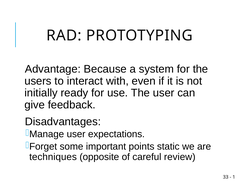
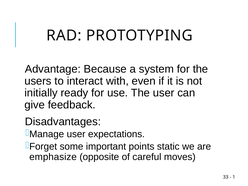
techniques: techniques -> emphasize
review: review -> moves
